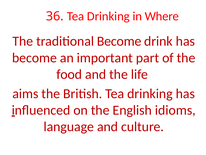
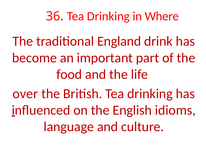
traditional Become: Become -> England
aims: aims -> over
